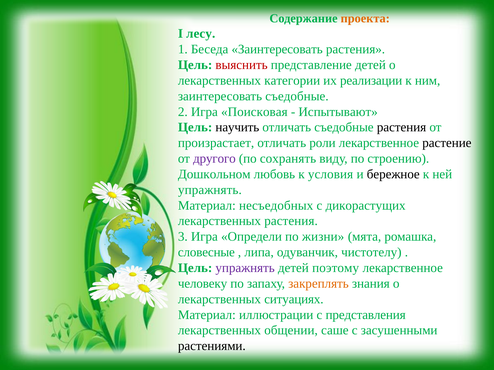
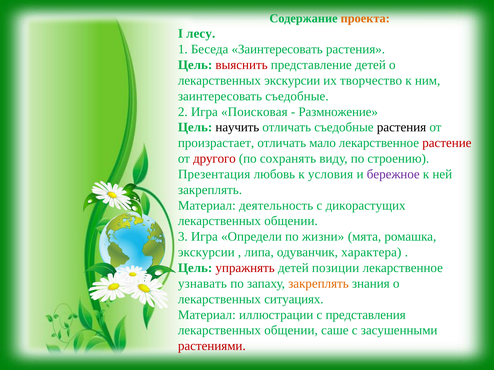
лекарственных категории: категории -> экскурсии
реализации: реализации -> творчество
Испытывают: Испытывают -> Размножение
роли: роли -> мало
растение colour: black -> red
другого colour: purple -> red
Дошкольном: Дошкольном -> Презентация
бережное colour: black -> purple
упражнять at (210, 190): упражнять -> закреплять
несъедобных: несъедобных -> деятельность
растения at (291, 221): растения -> общении
словесные at (206, 253): словесные -> экскурсии
чистотелу: чистотелу -> характера
упражнять at (245, 268) colour: purple -> red
поэтому: поэтому -> позиции
человеку: человеку -> узнавать
растениями colour: black -> red
